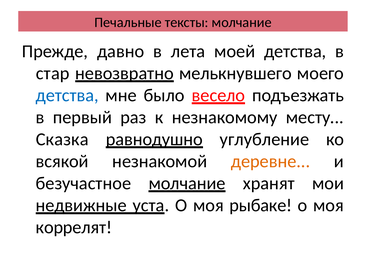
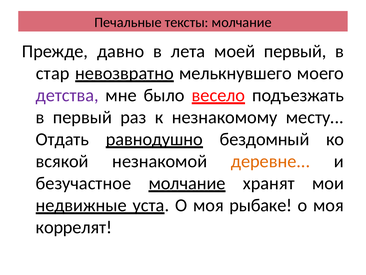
моей детства: детства -> первый
детства at (67, 95) colour: blue -> purple
Сказка: Сказка -> Отдать
углубление: углубление -> бездомный
